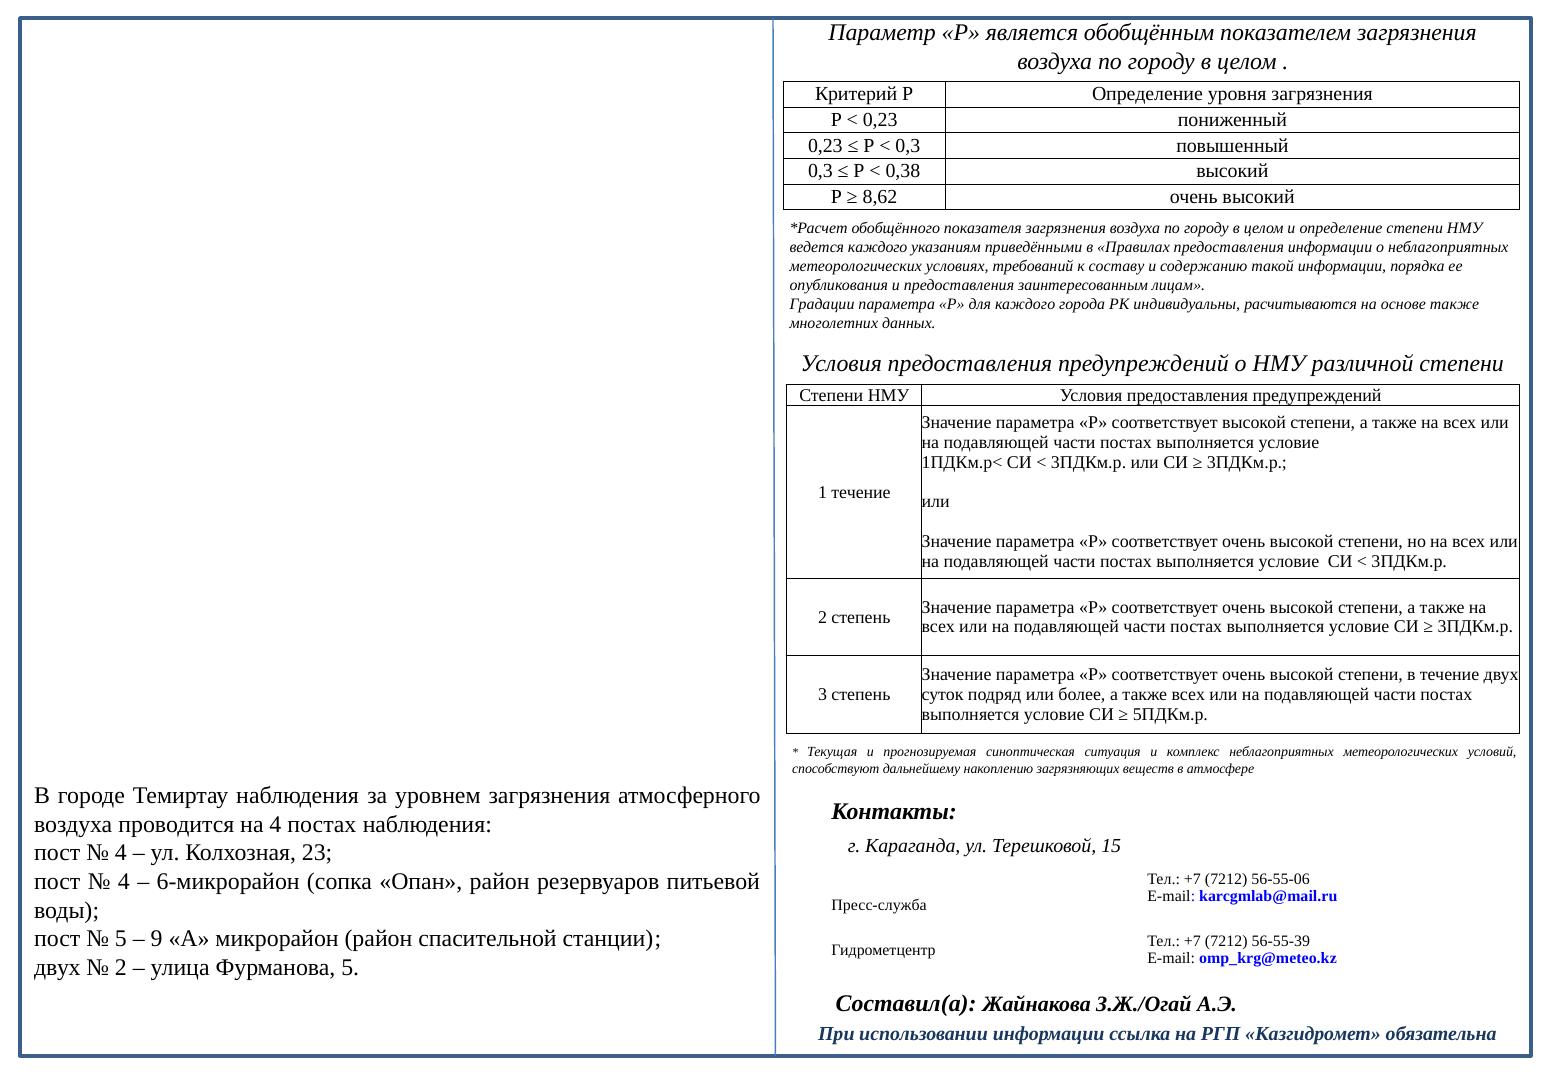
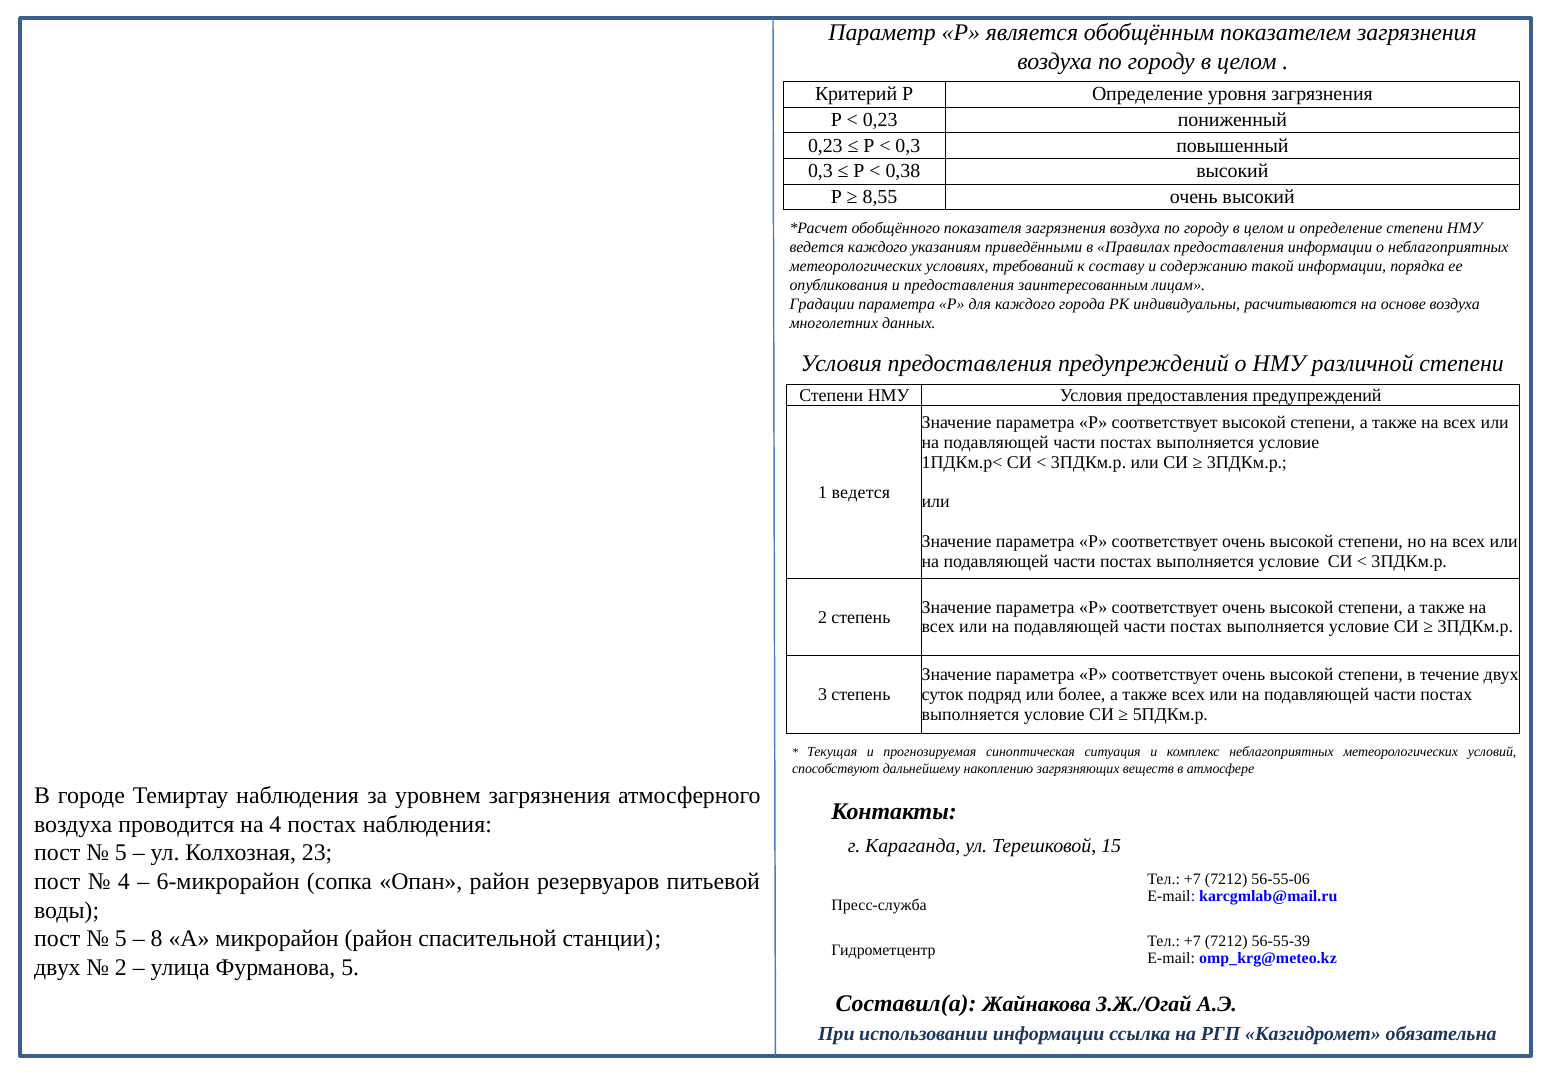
8,62: 8,62 -> 8,55
основе также: также -> воздуха
1 течение: течение -> ведется
4 at (121, 853): 4 -> 5
9: 9 -> 8
